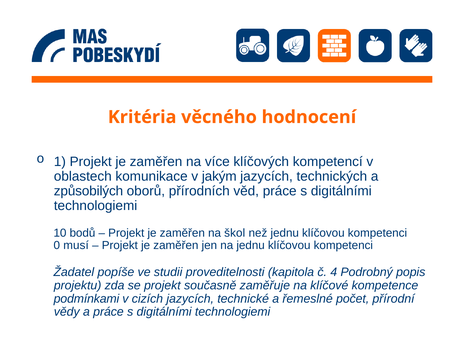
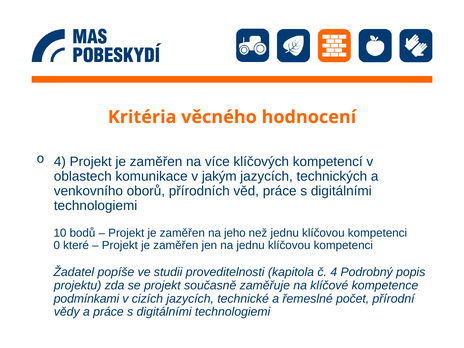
1 at (60, 162): 1 -> 4
způsobilých: způsobilých -> venkovního
škol: škol -> jeho
musí: musí -> které
